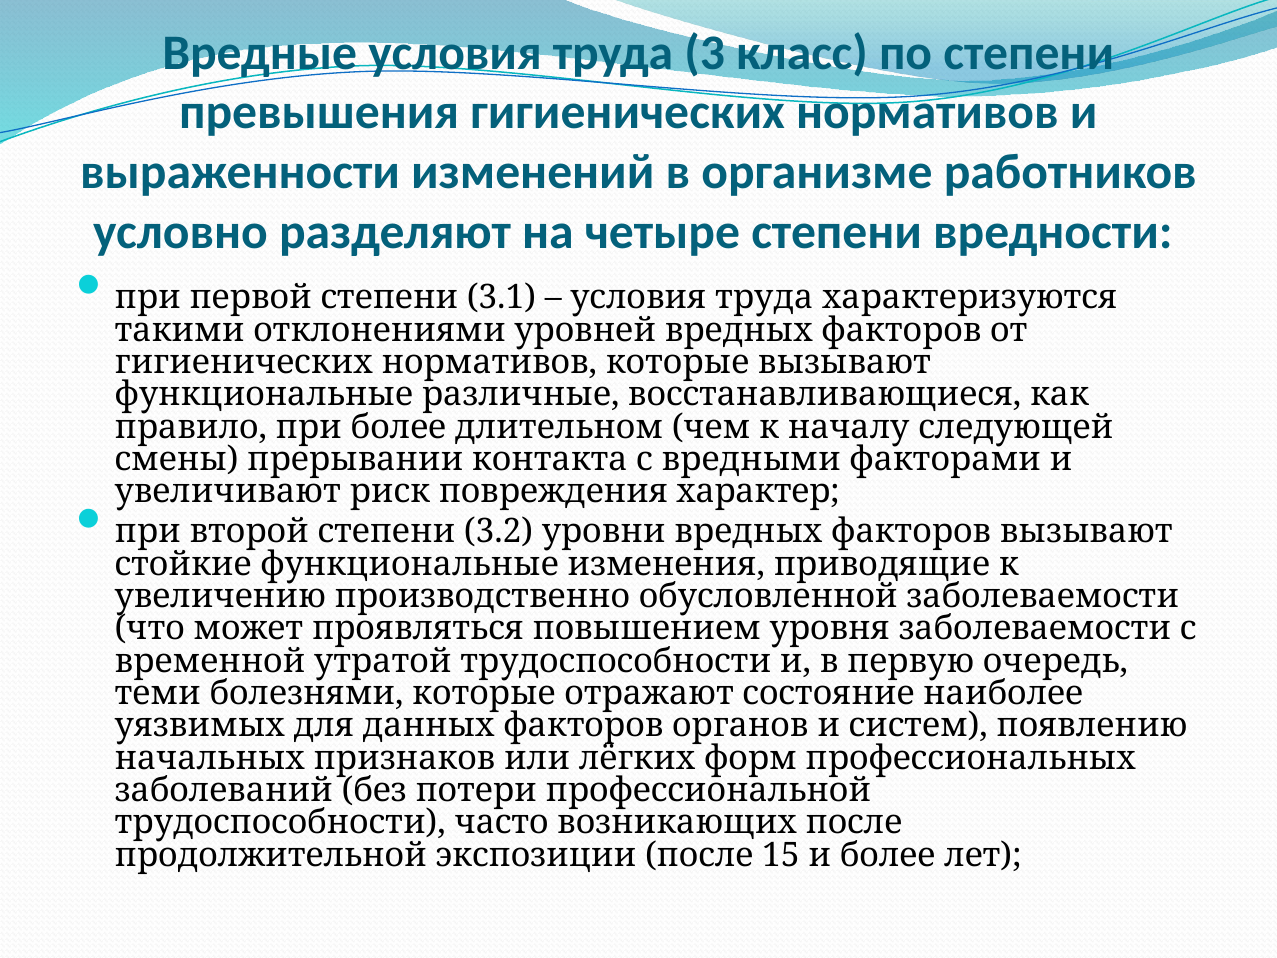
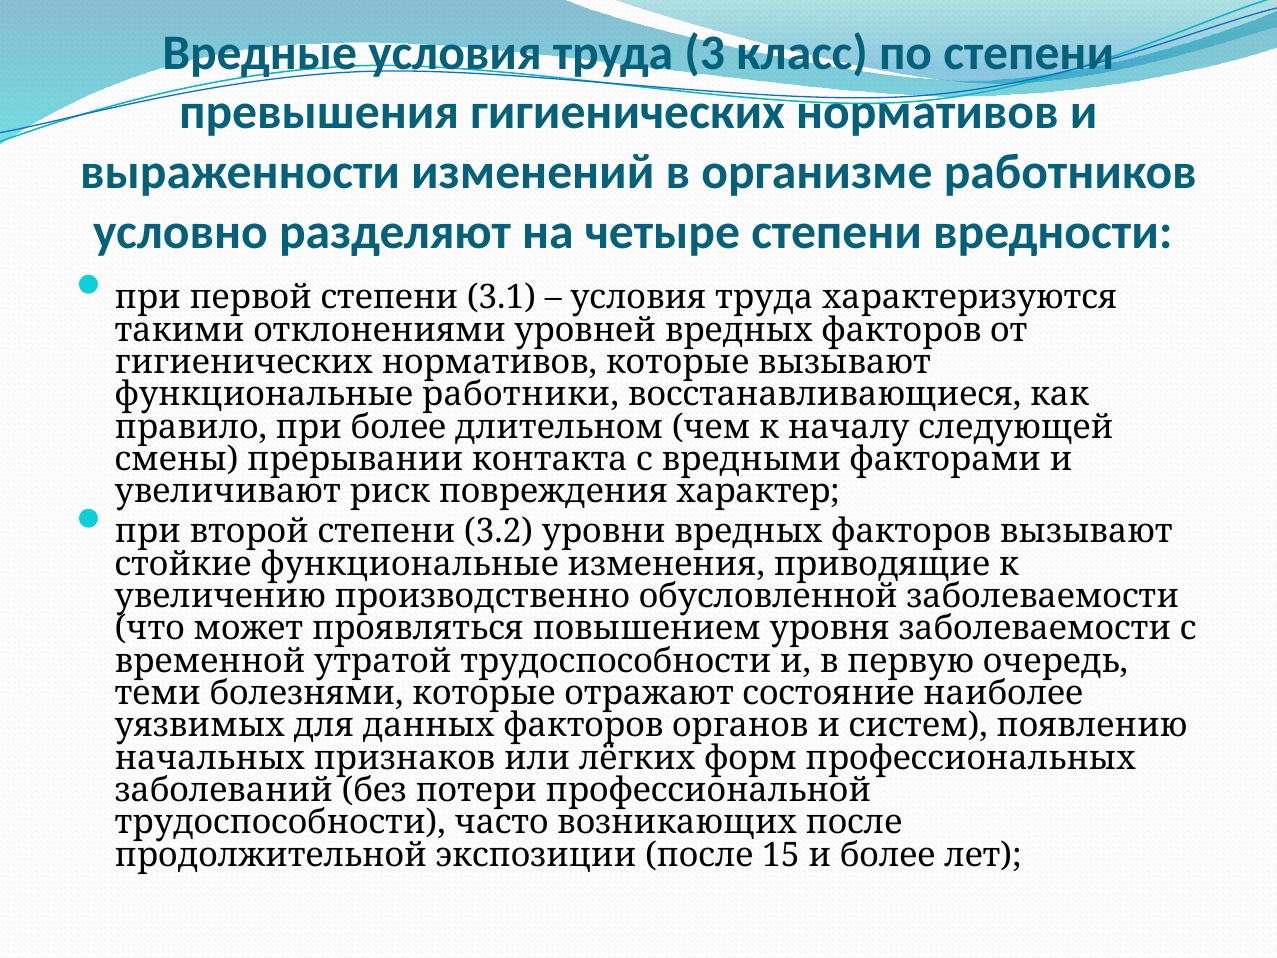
различные: различные -> работники
